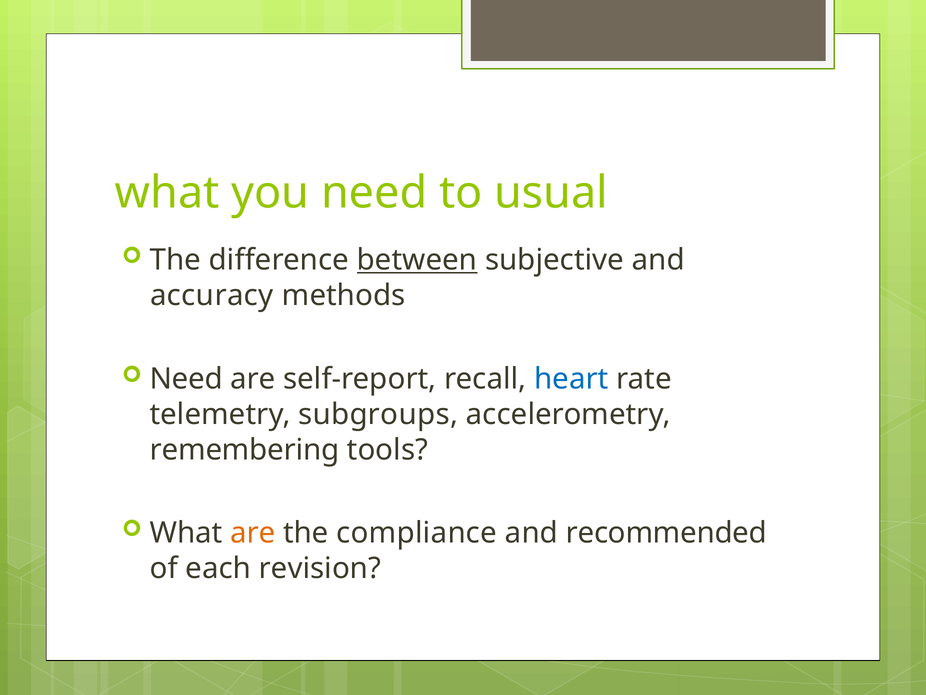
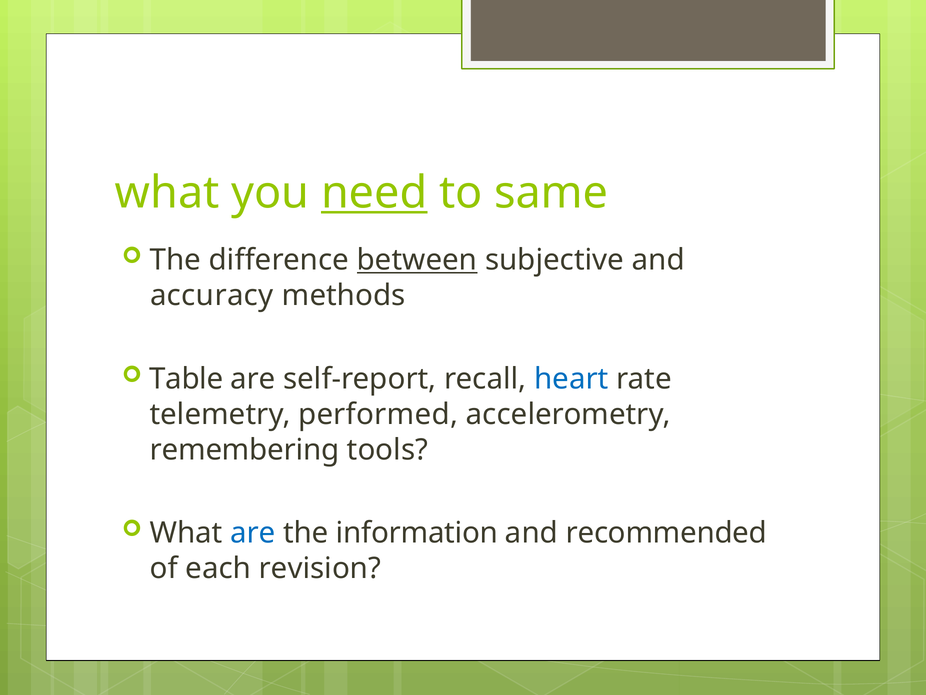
need at (374, 193) underline: none -> present
usual: usual -> same
Need at (186, 379): Need -> Table
subgroups: subgroups -> performed
are at (253, 533) colour: orange -> blue
compliance: compliance -> information
